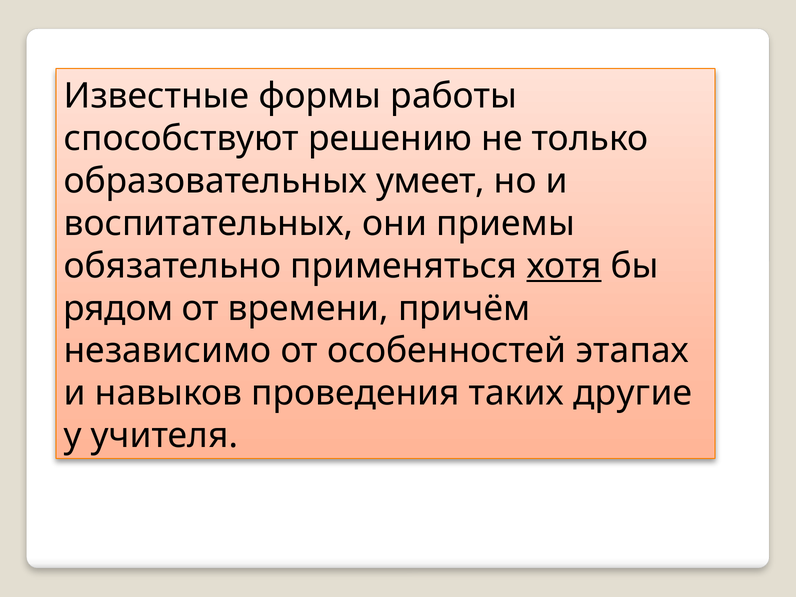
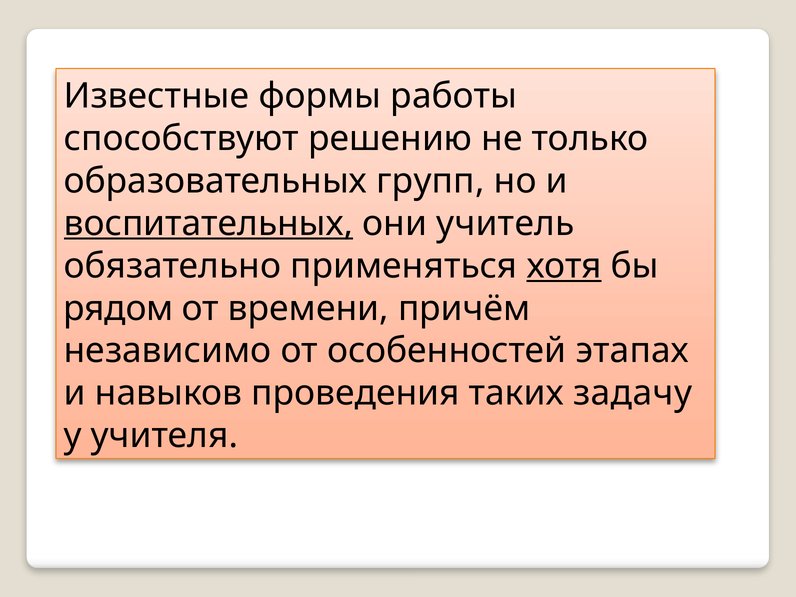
умеет: умеет -> групп
воспитательных underline: none -> present
приемы: приемы -> учитель
другие: другие -> задачу
